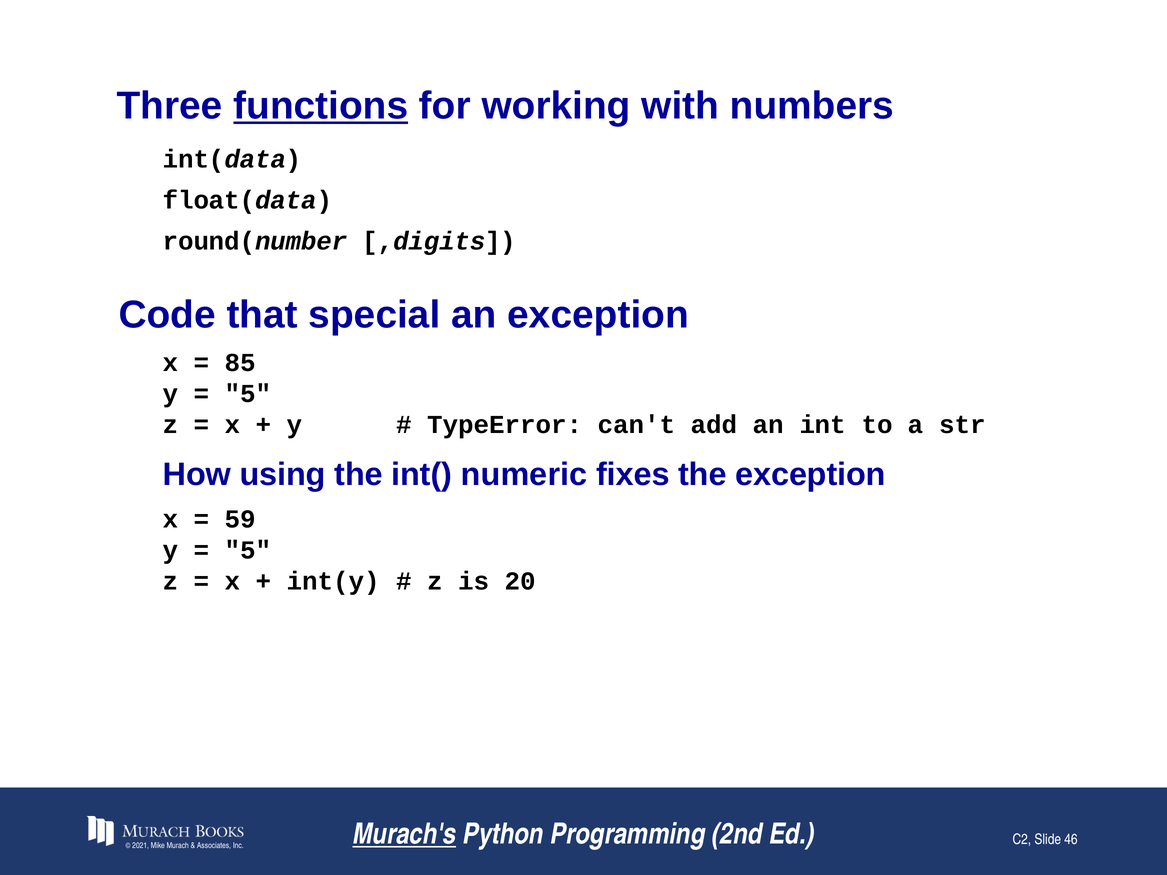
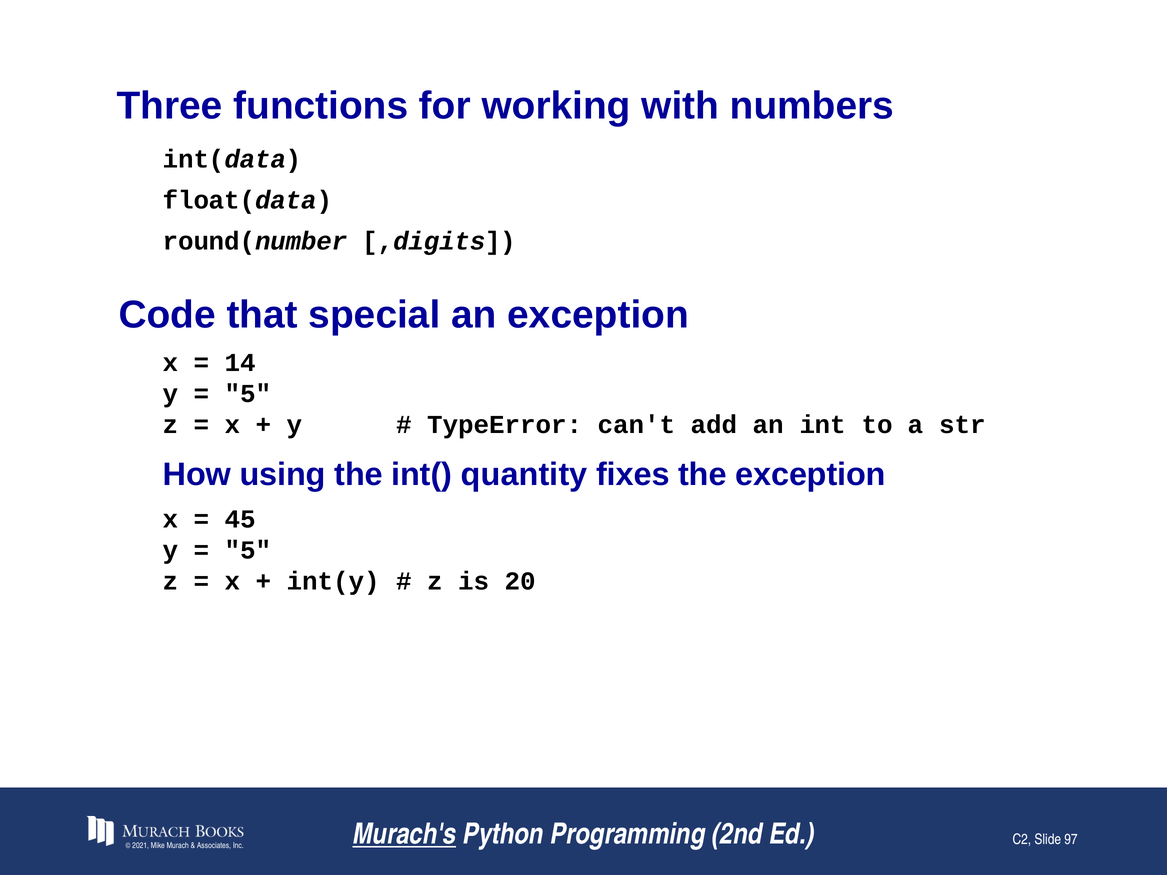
functions underline: present -> none
85: 85 -> 14
numeric: numeric -> quantity
59: 59 -> 45
46: 46 -> 97
